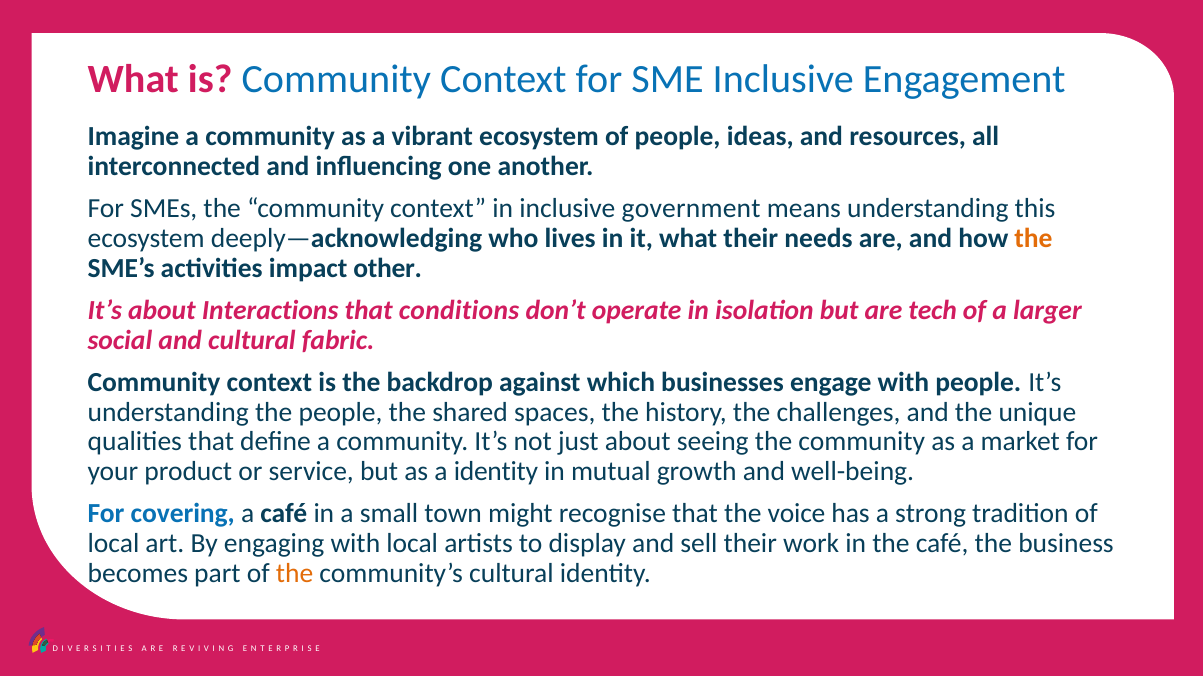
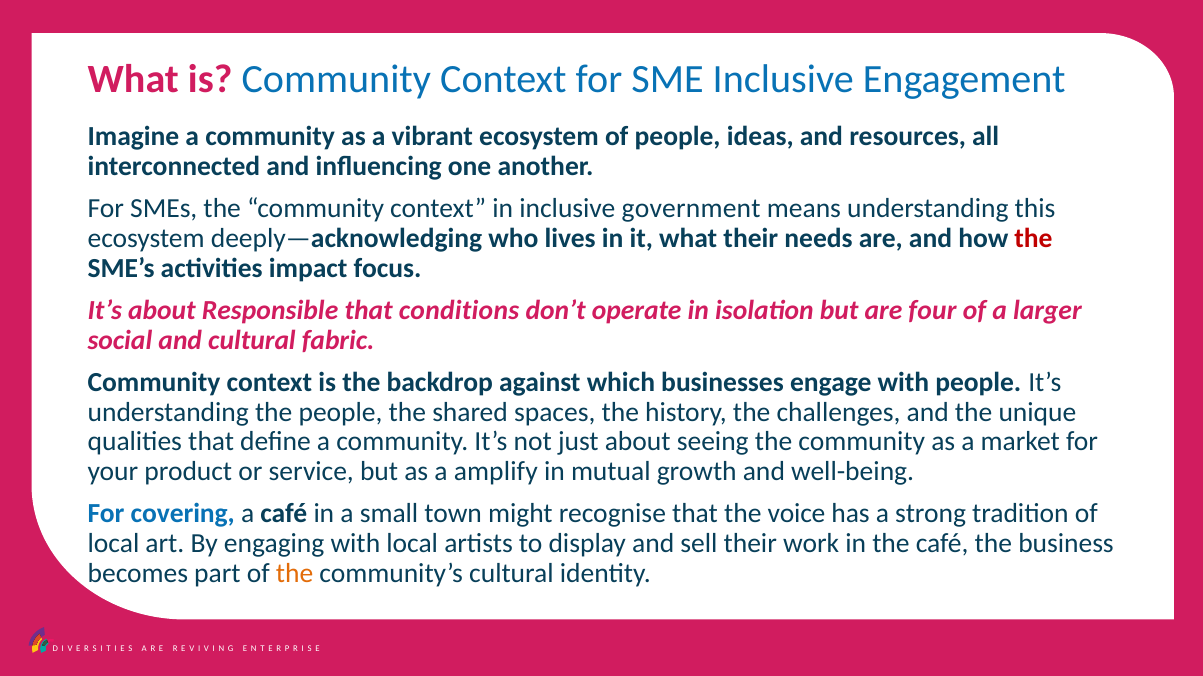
the at (1034, 238) colour: orange -> red
other: other -> focus
Interactions: Interactions -> Responsible
tech: tech -> four
a identity: identity -> amplify
